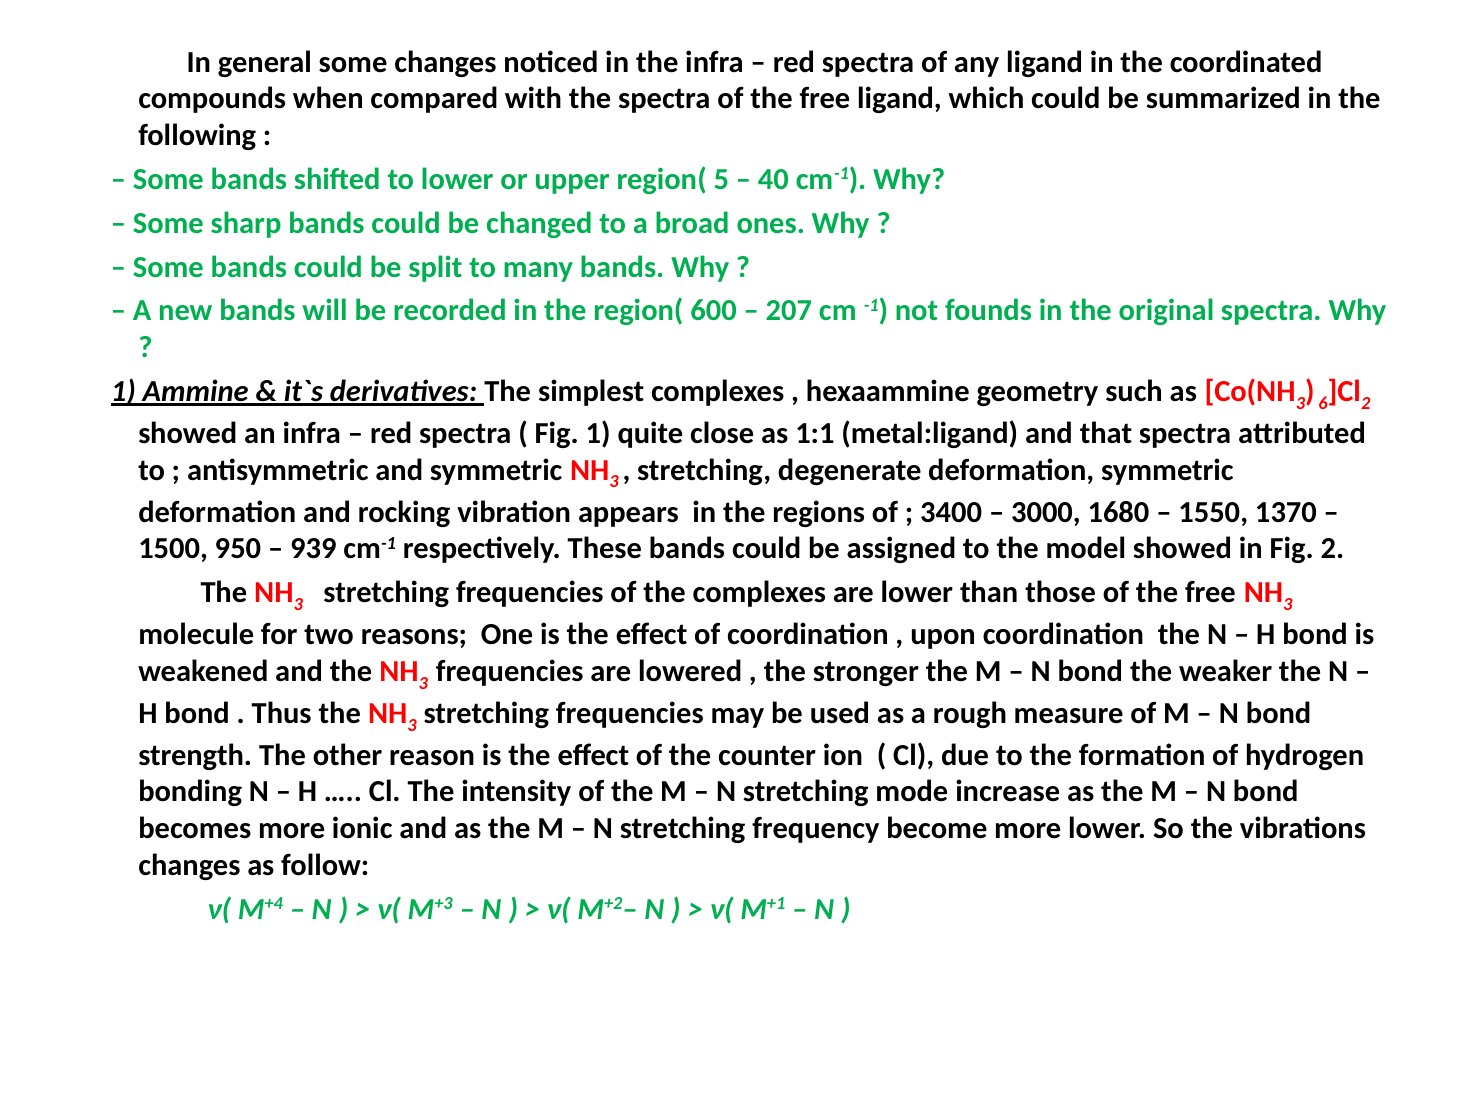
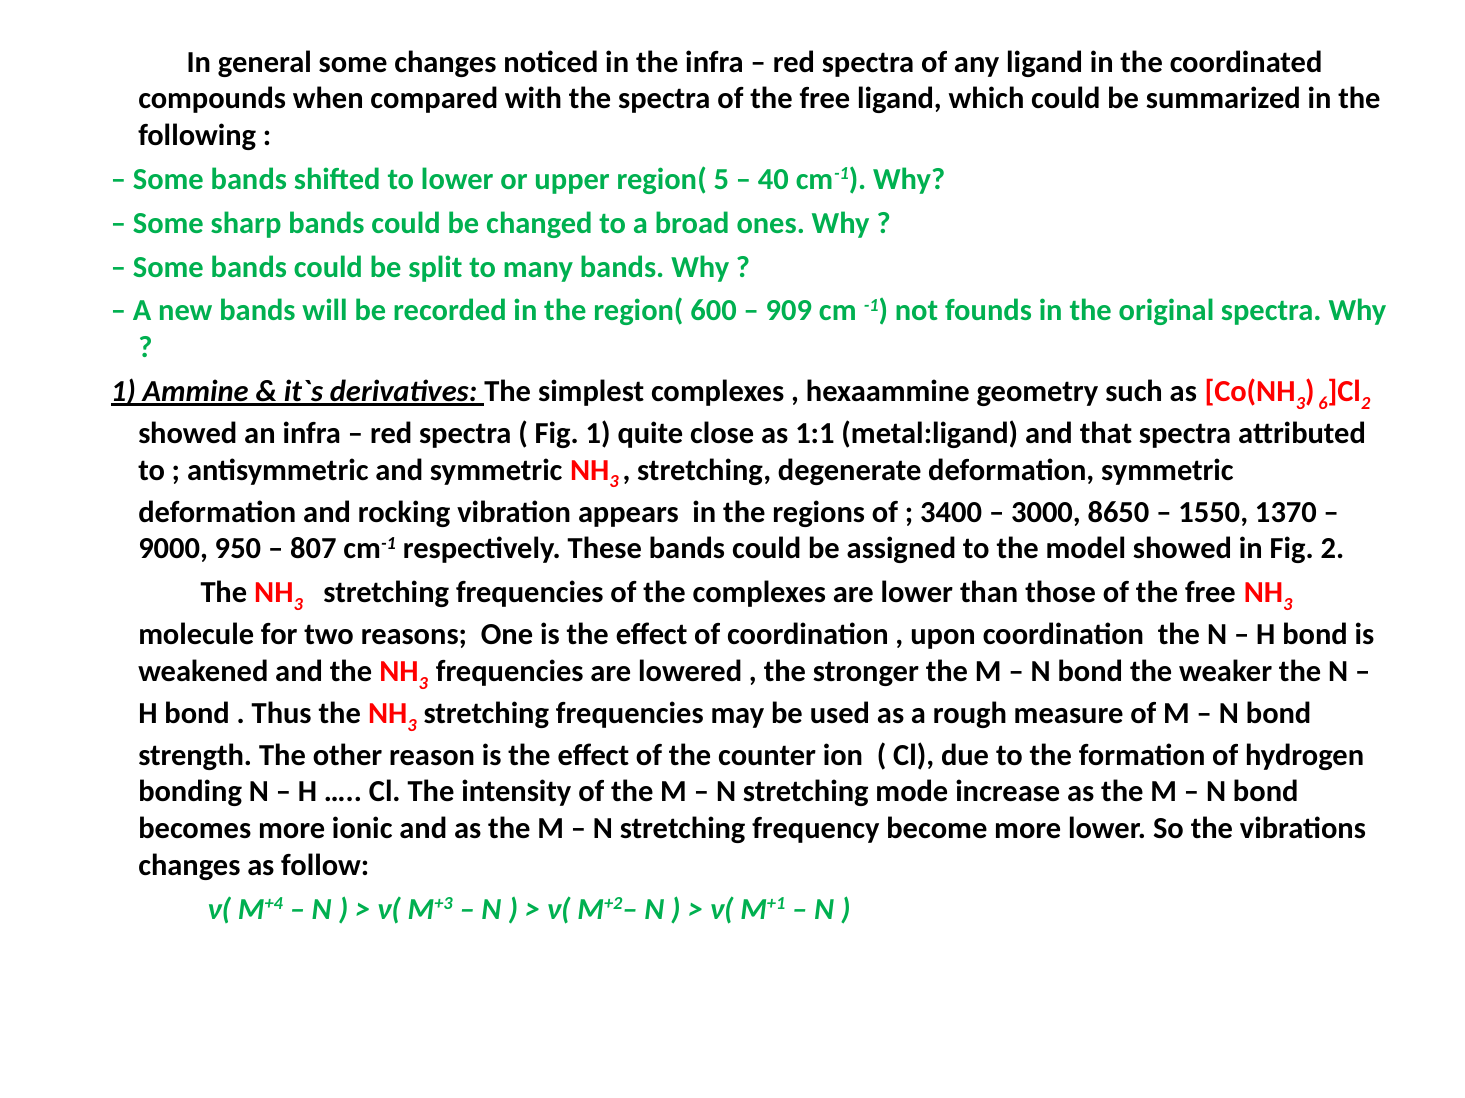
207: 207 -> 909
1680: 1680 -> 8650
1500: 1500 -> 9000
939: 939 -> 807
